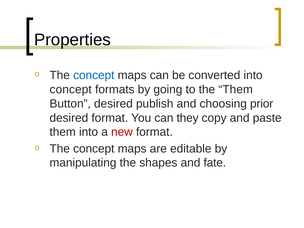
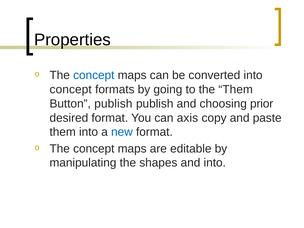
Button desired: desired -> publish
they: they -> axis
new colour: red -> blue
and fate: fate -> into
